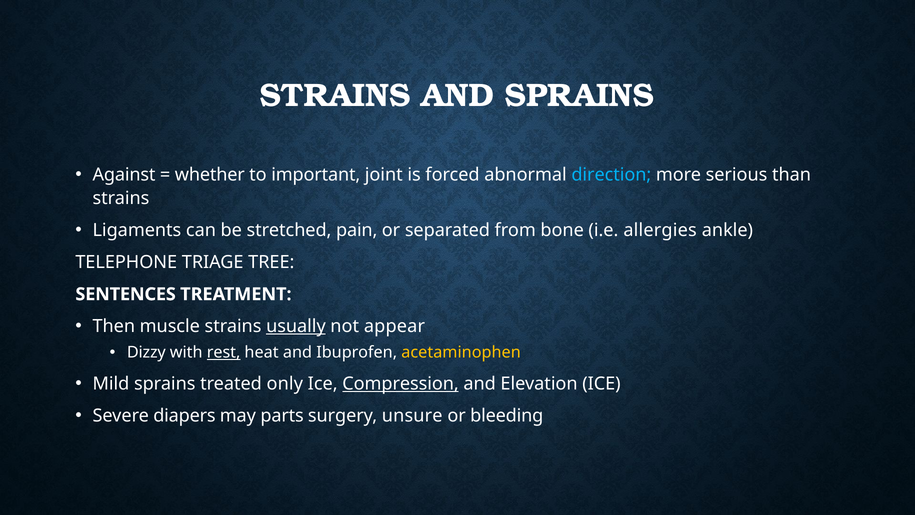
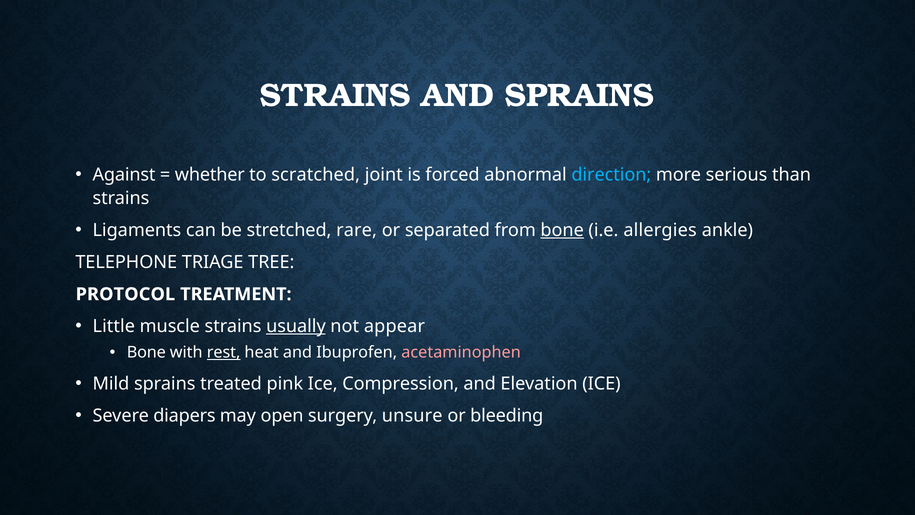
important: important -> scratched
pain: pain -> rare
bone at (562, 230) underline: none -> present
SENTENCES: SENTENCES -> PROTOCOL
Then: Then -> Little
Dizzy at (146, 352): Dizzy -> Bone
acetaminophen colour: yellow -> pink
only: only -> pink
Compression underline: present -> none
parts: parts -> open
